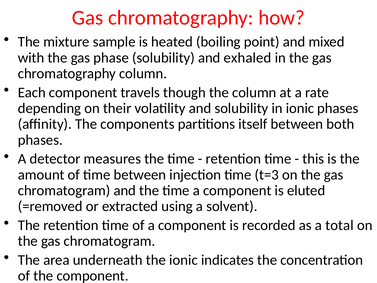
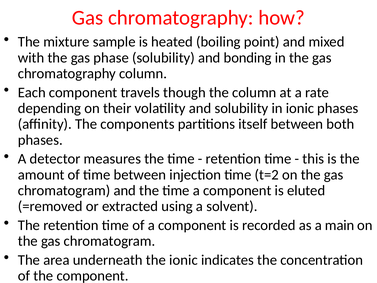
exhaled: exhaled -> bonding
t=3: t=3 -> t=2
total: total -> main
